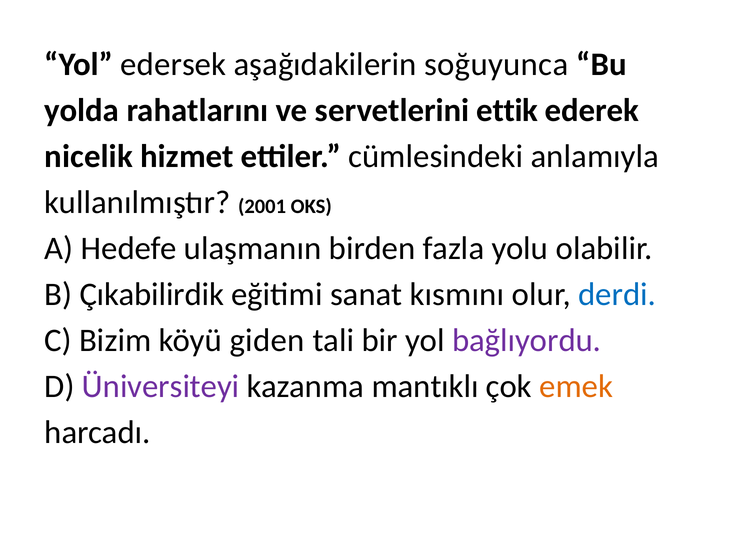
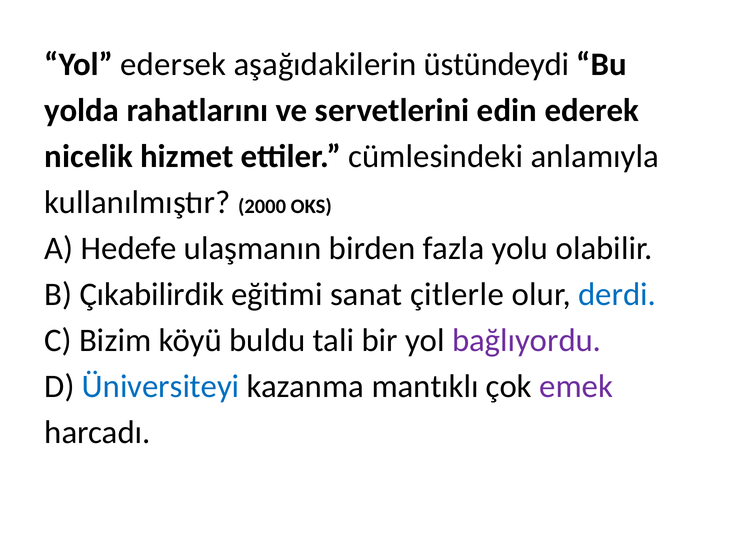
soğuyunca: soğuyunca -> üstündeydi
ettik: ettik -> edin
2001: 2001 -> 2000
kısmını: kısmını -> çitlerle
giden: giden -> buldu
Üniversiteyi colour: purple -> blue
emek colour: orange -> purple
